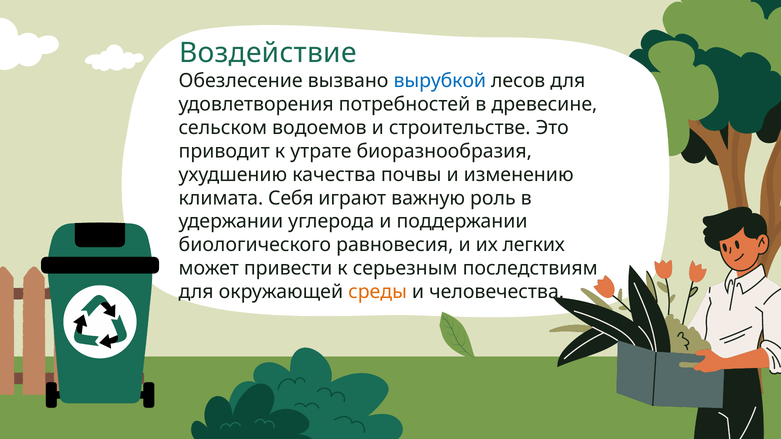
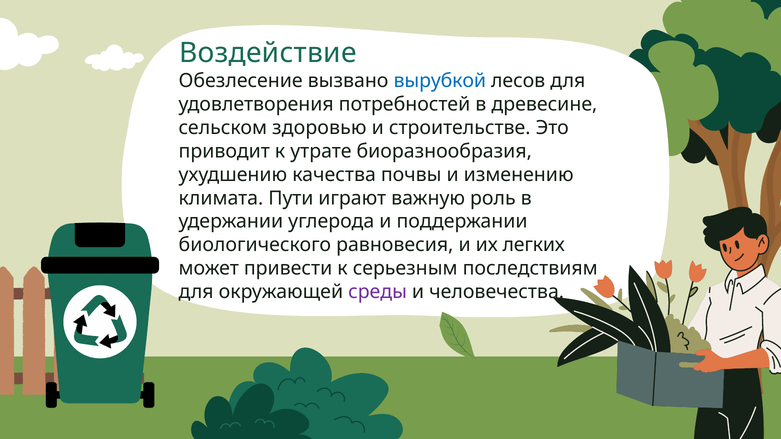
водоемов: водоемов -> здоровью
Себя: Себя -> Пути
среды colour: orange -> purple
